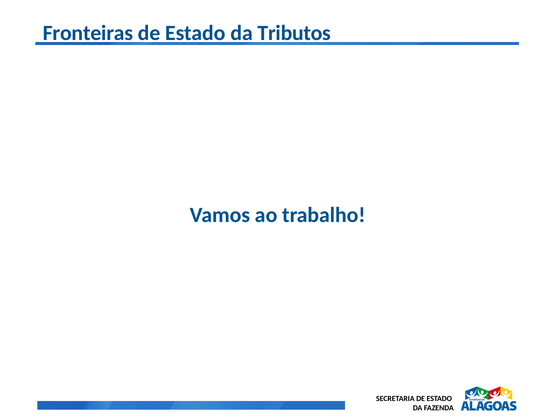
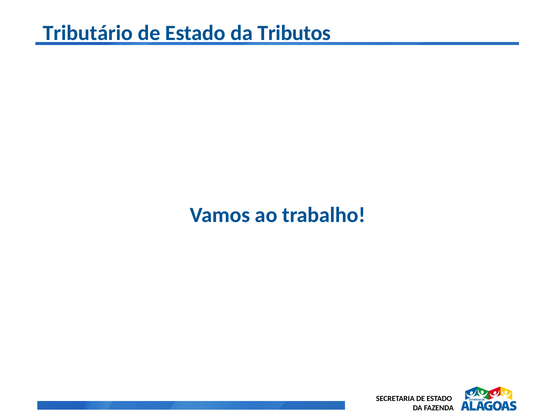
Fronteiras: Fronteiras -> Tributário
